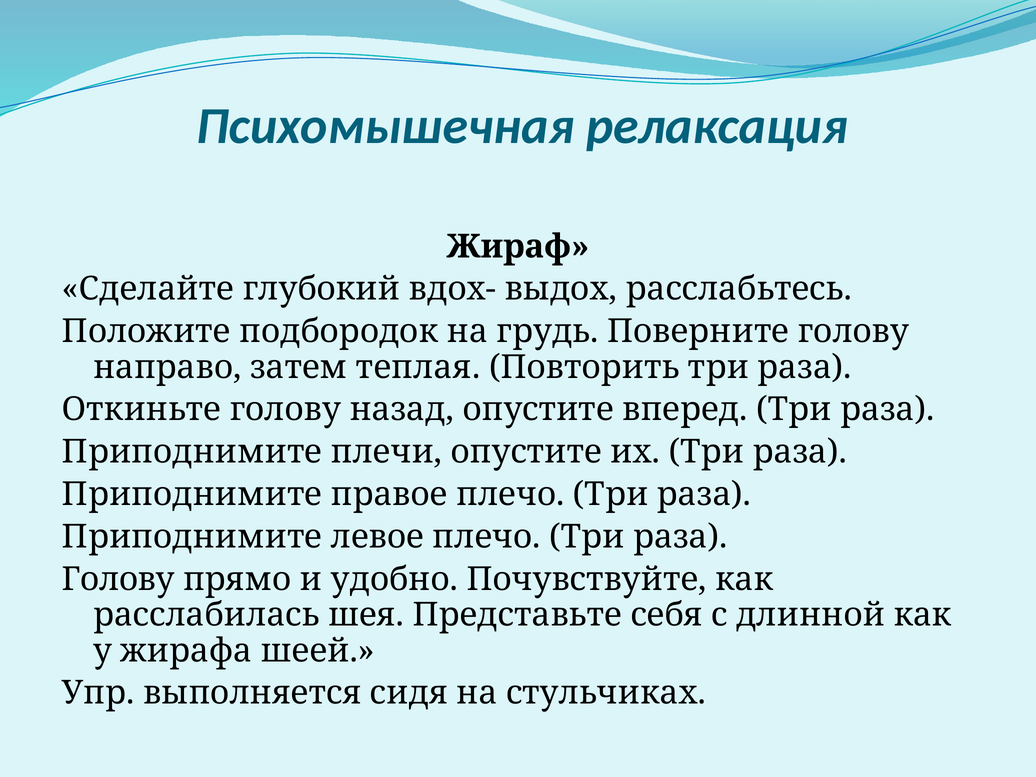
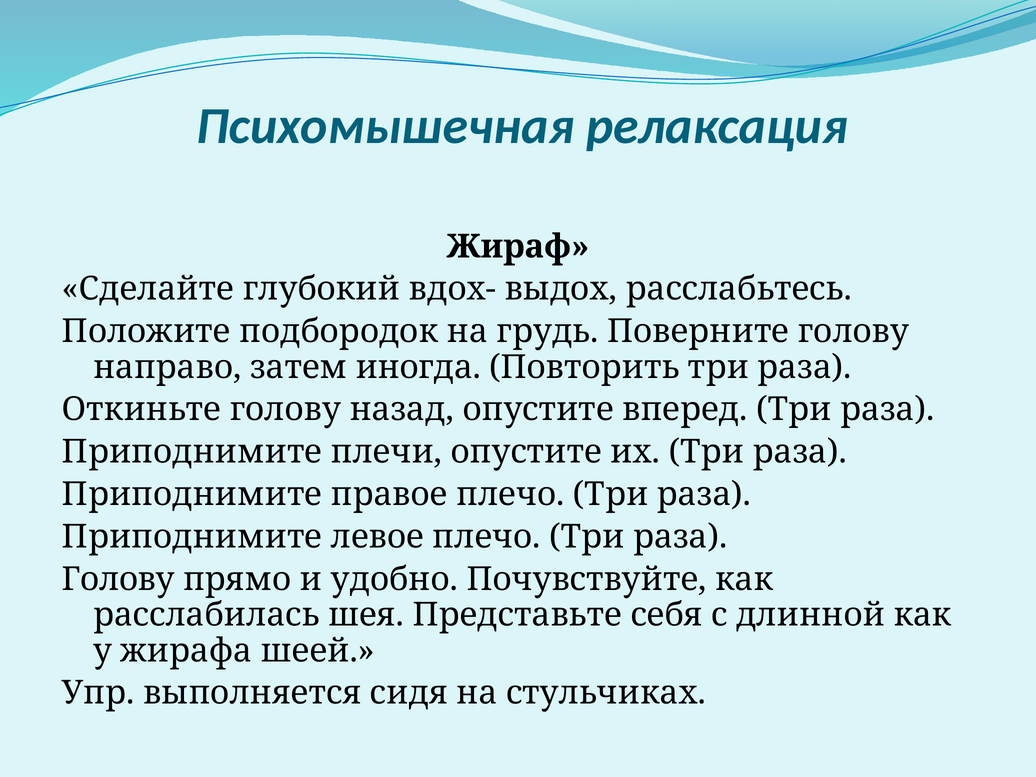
теплая: теплая -> иногда
